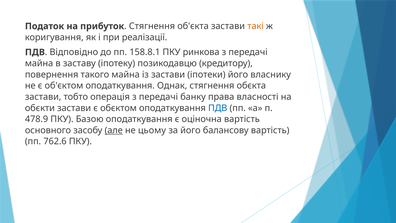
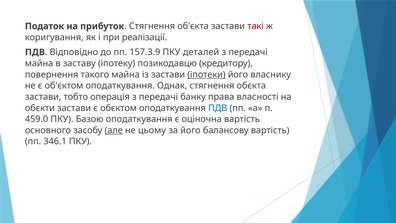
такі colour: orange -> red
158.8.1: 158.8.1 -> 157.3.9
ринкова: ринкова -> деталей
іпотеки underline: none -> present
478.9: 478.9 -> 459.0
762.6: 762.6 -> 346.1
